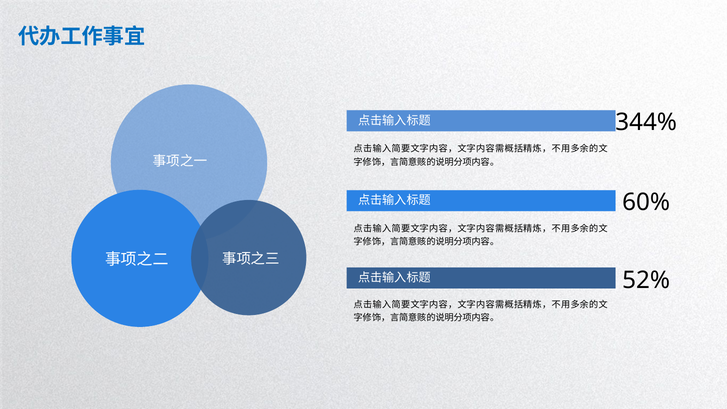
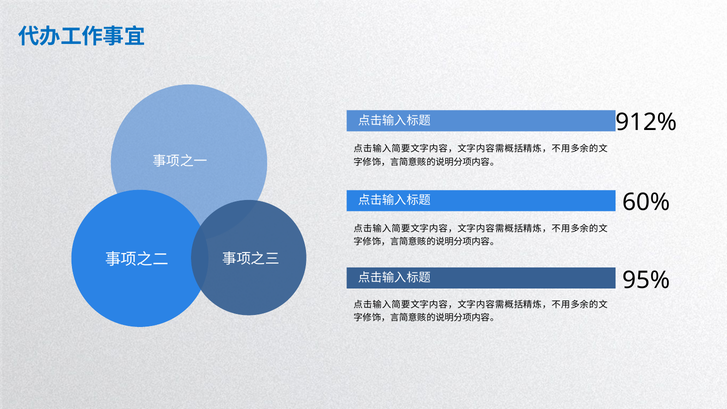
344%: 344% -> 912%
52%: 52% -> 95%
